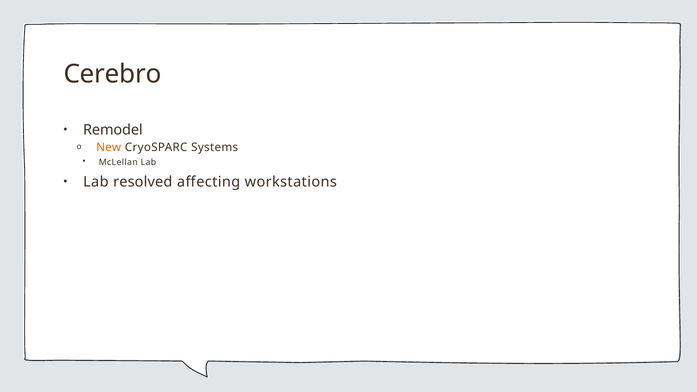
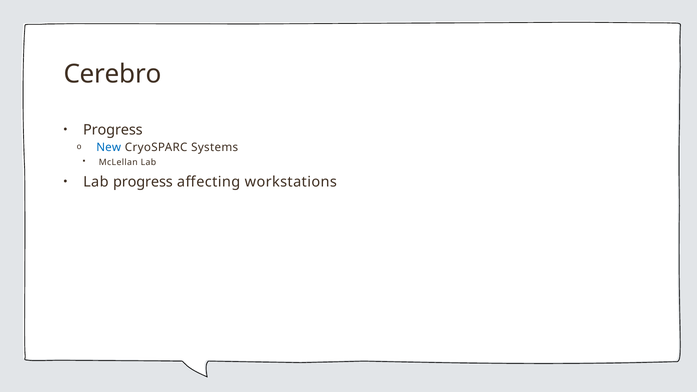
Remodel at (113, 130): Remodel -> Progress
New colour: orange -> blue
Lab resolved: resolved -> progress
